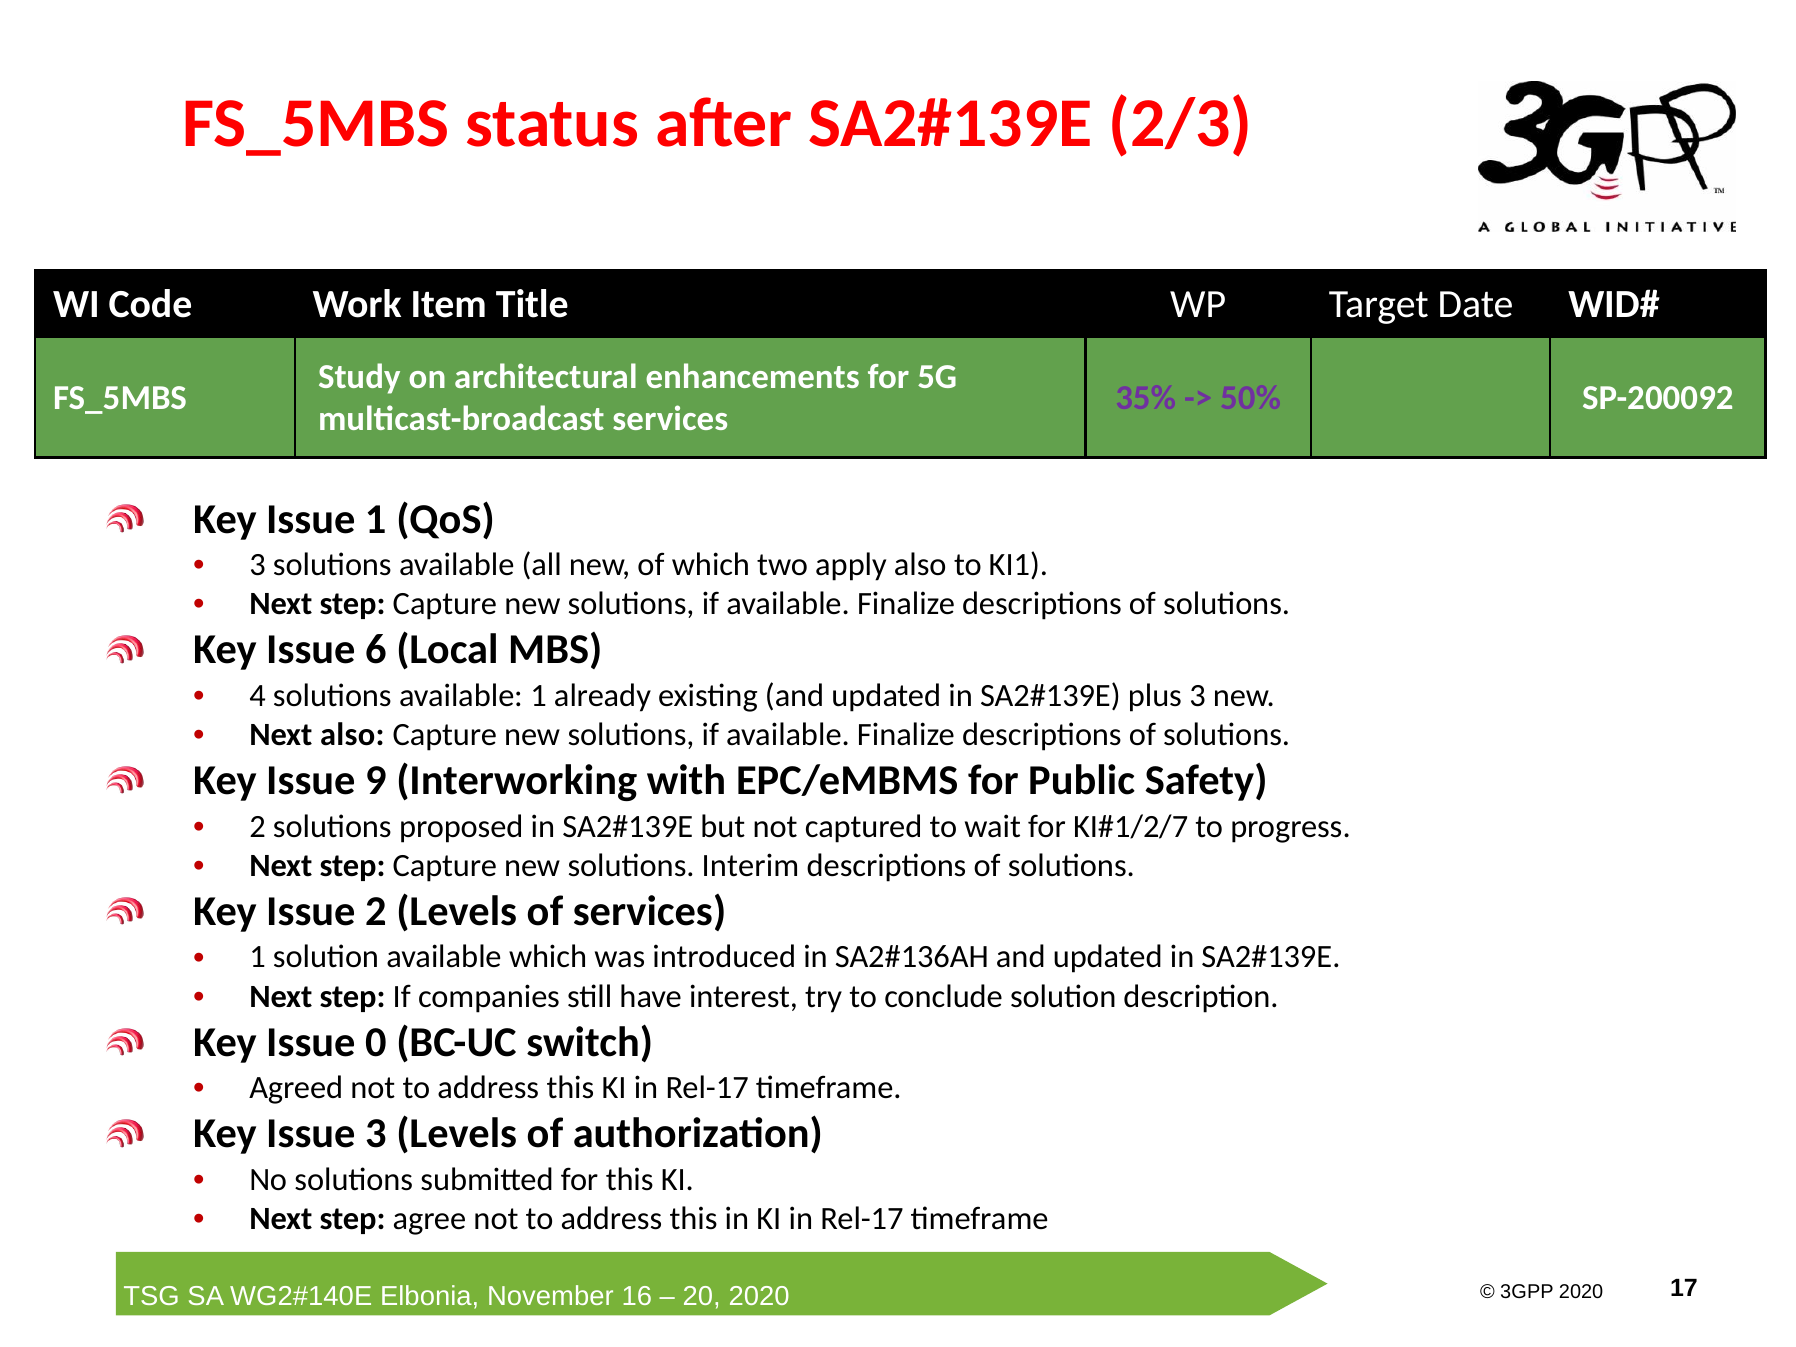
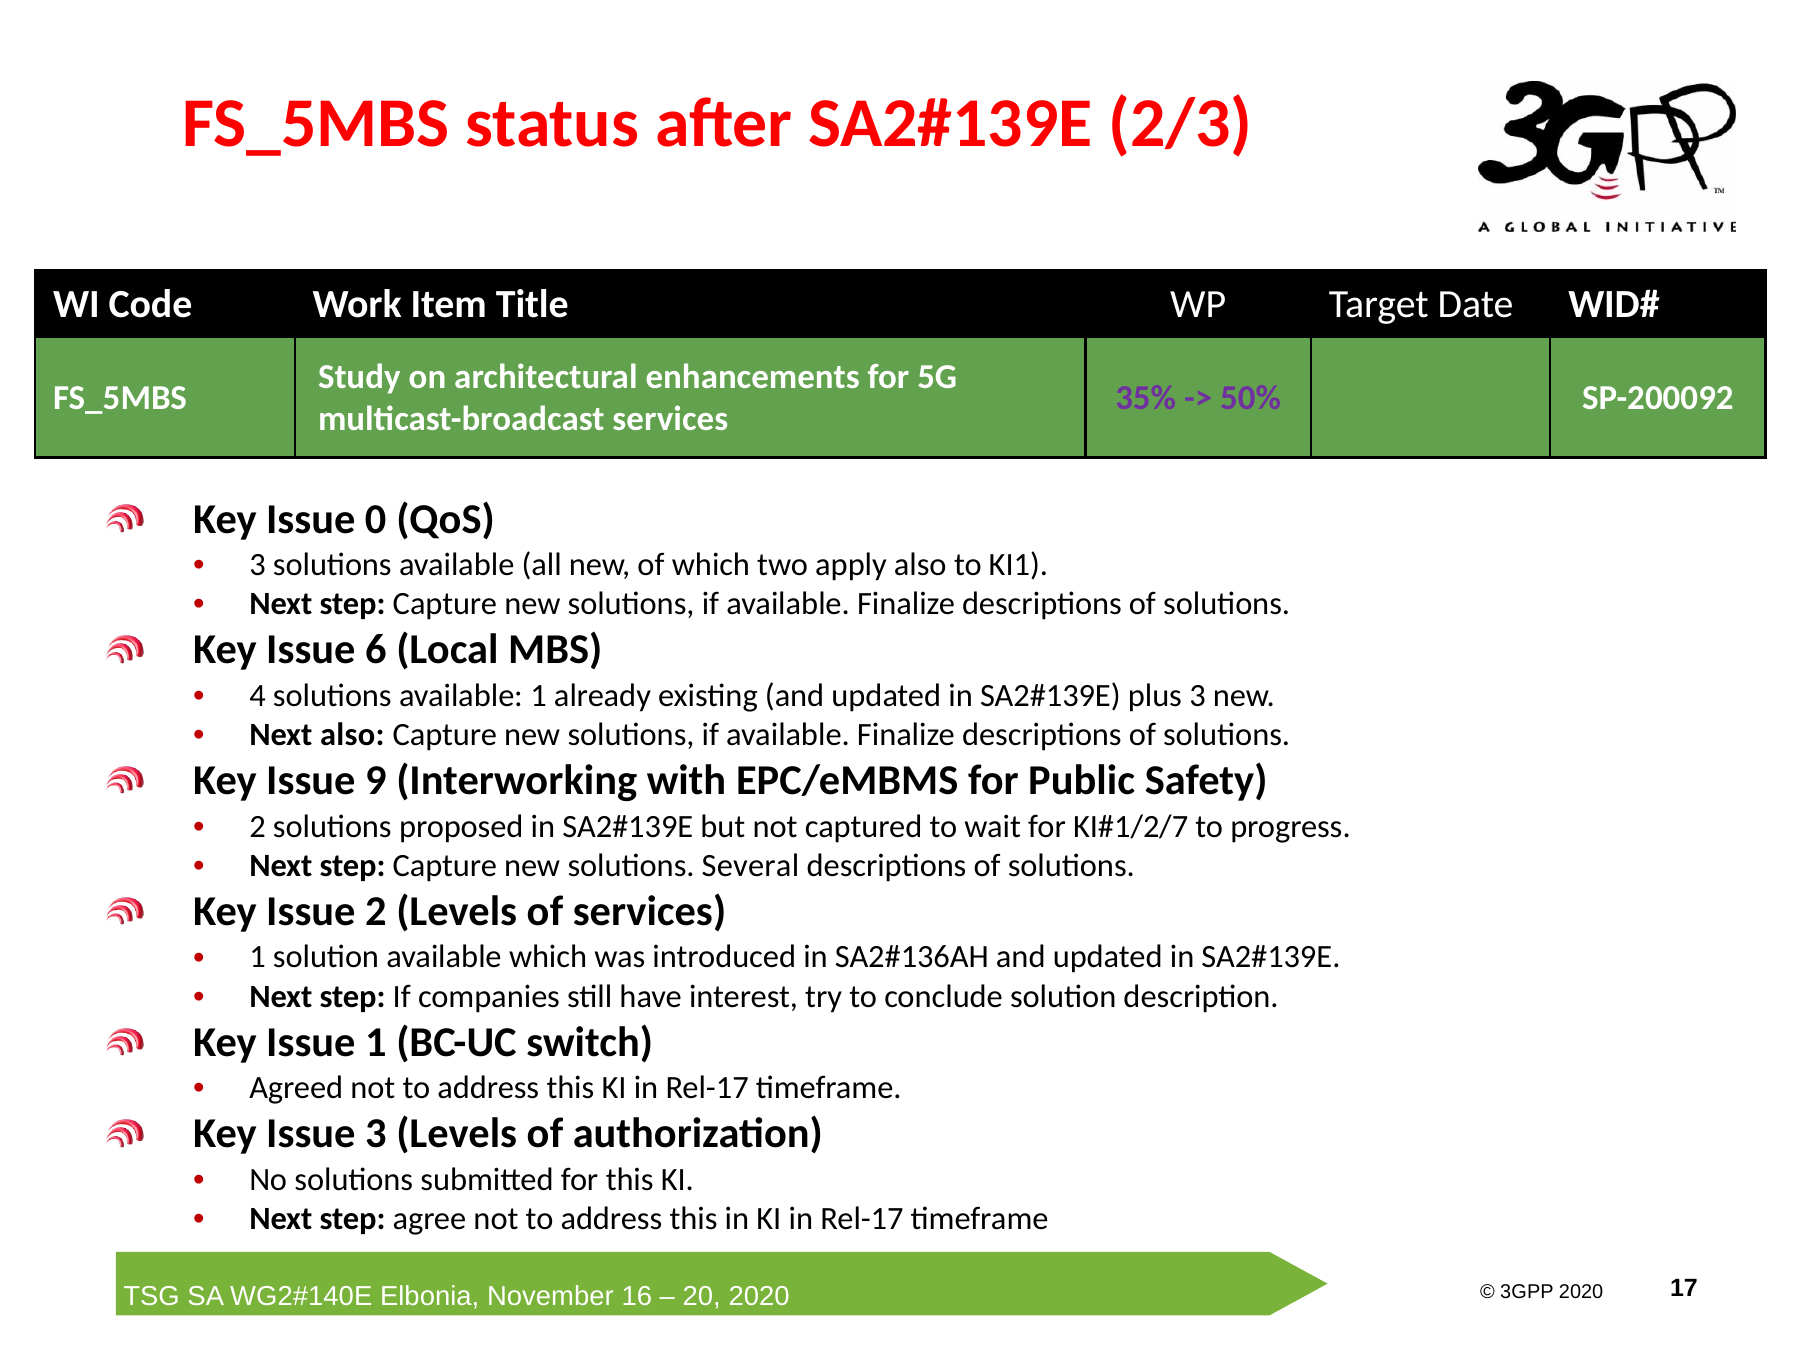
Issue 1: 1 -> 0
Interim: Interim -> Several
Issue 0: 0 -> 1
